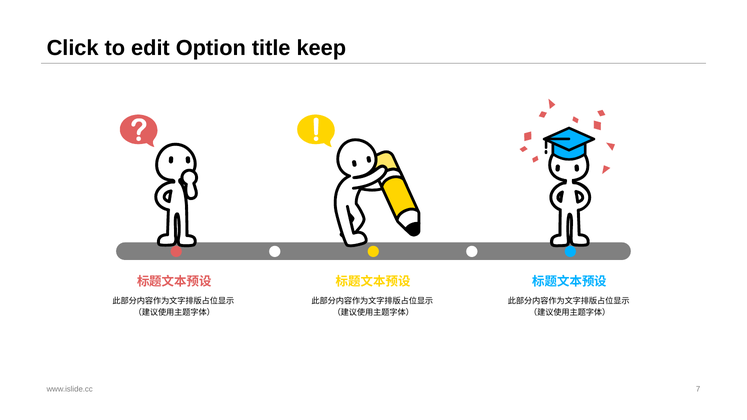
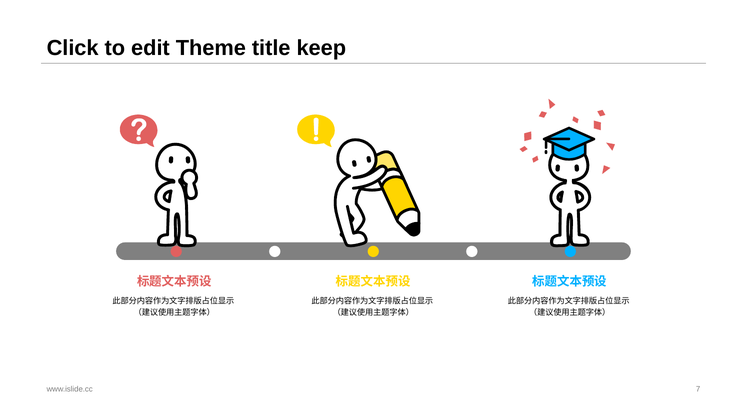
Option: Option -> Theme
